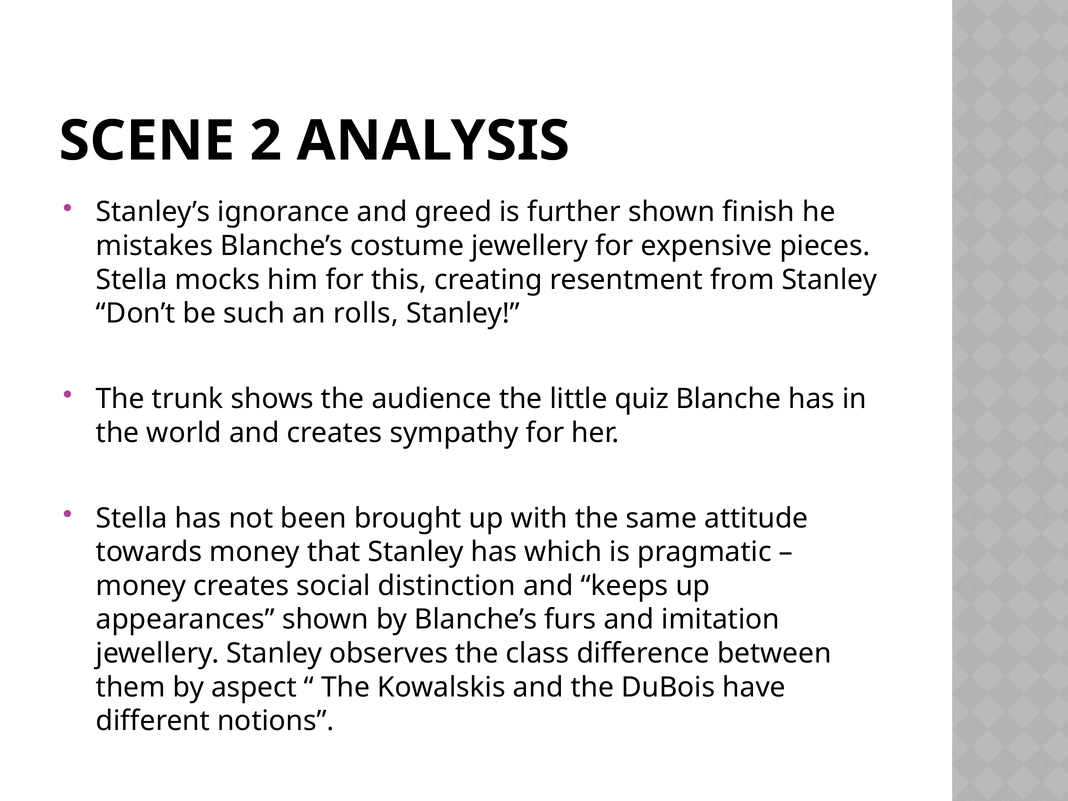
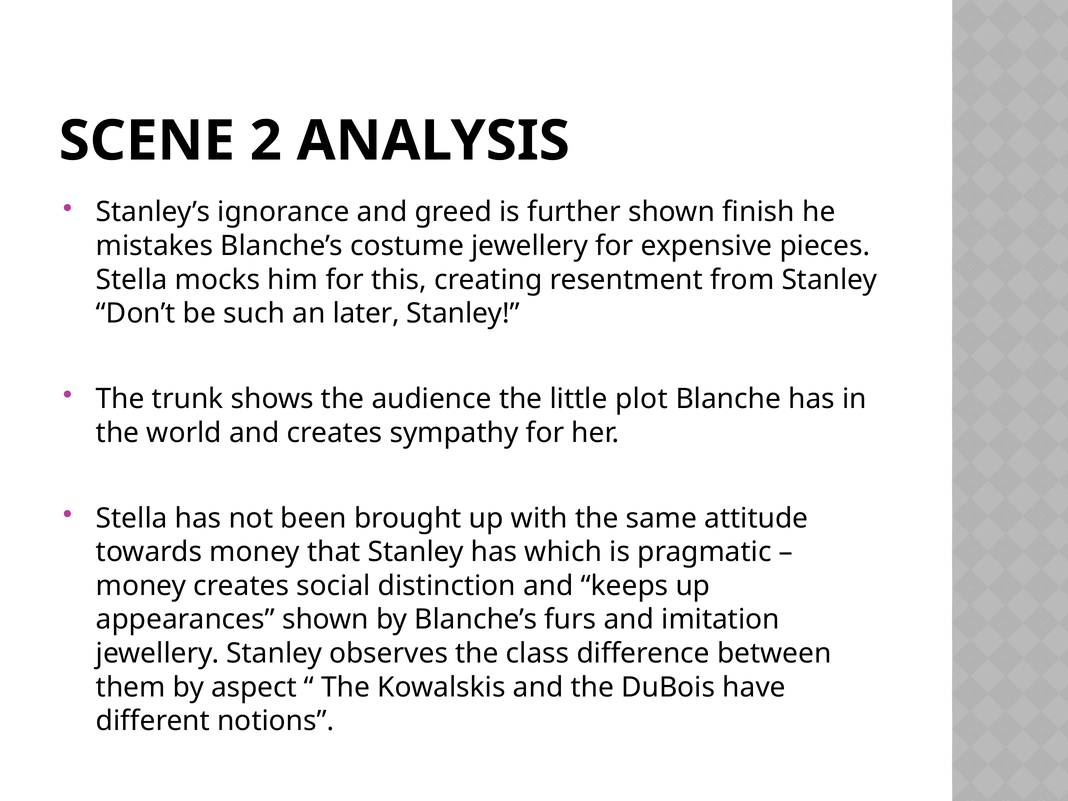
rolls: rolls -> later
quiz: quiz -> plot
